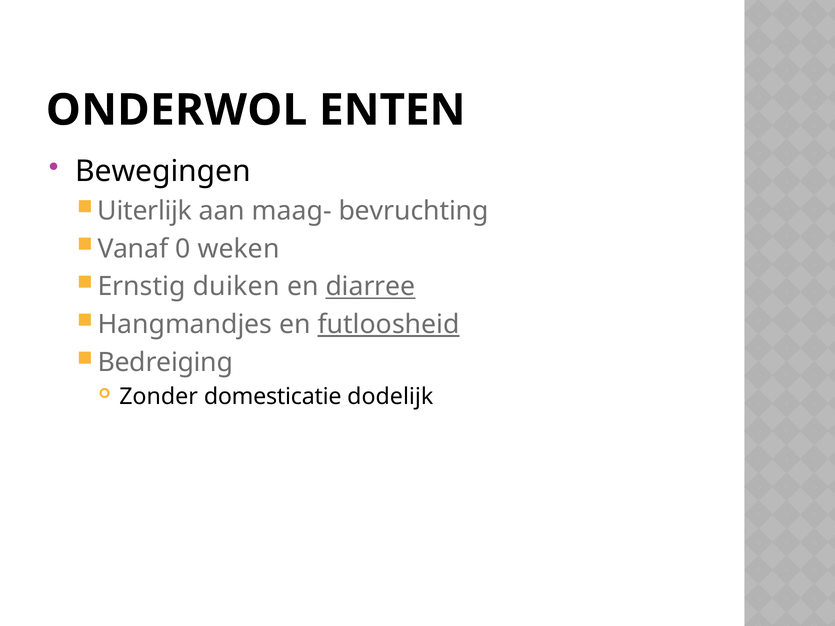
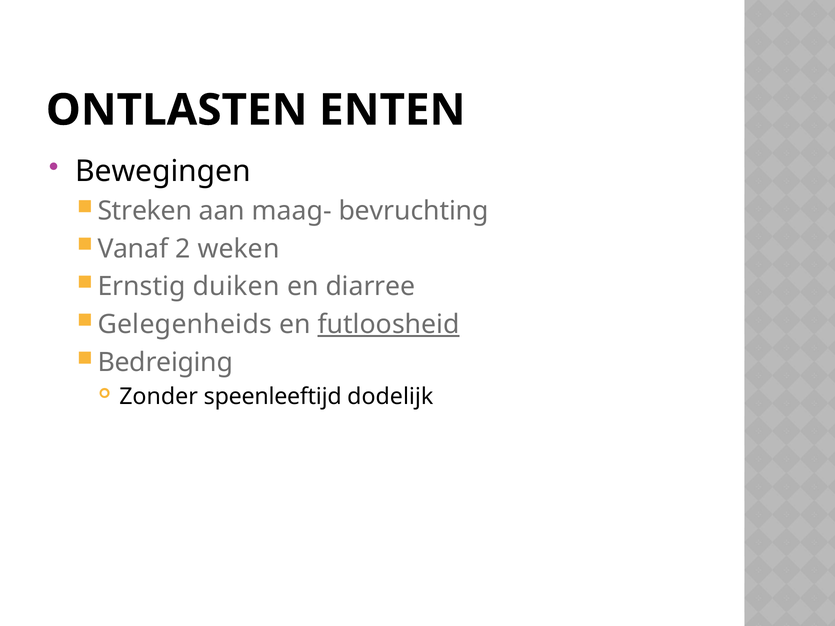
ONDERWOL: ONDERWOL -> ONTLASTEN
Uiterlijk: Uiterlijk -> Streken
0: 0 -> 2
diarree underline: present -> none
Hangmandjes: Hangmandjes -> Gelegenheids
domesticatie: domesticatie -> speenleeftijd
